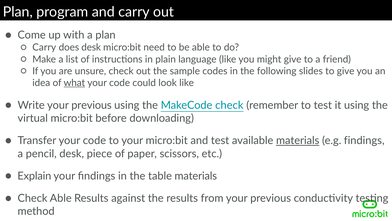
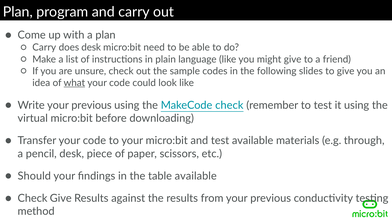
materials at (298, 140) underline: present -> none
e.g findings: findings -> through
Explain: Explain -> Should
table materials: materials -> available
Check Able: Able -> Give
